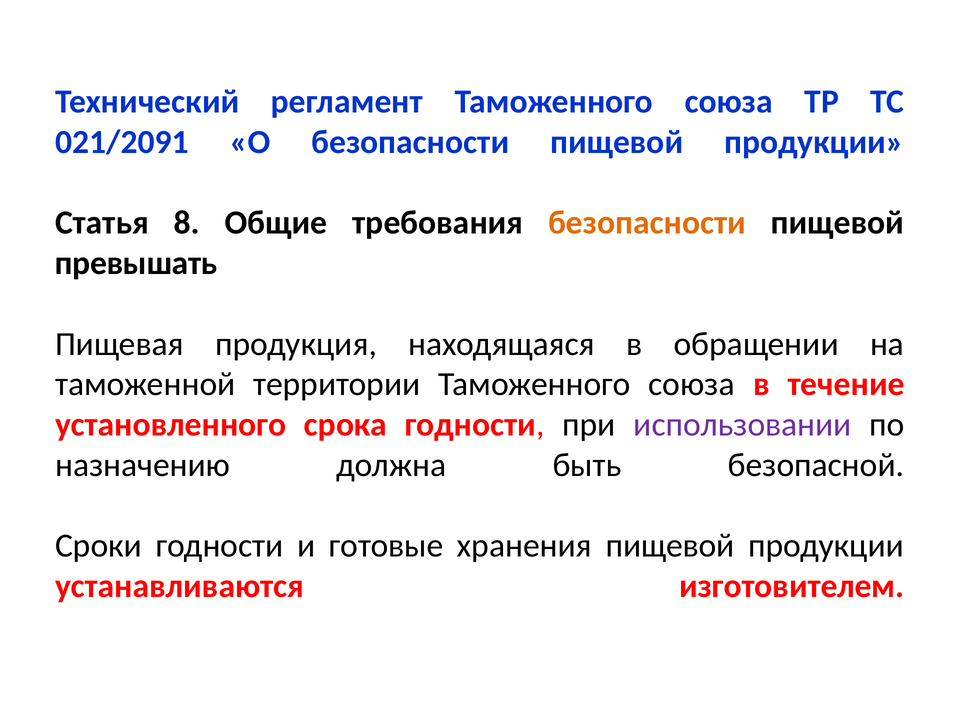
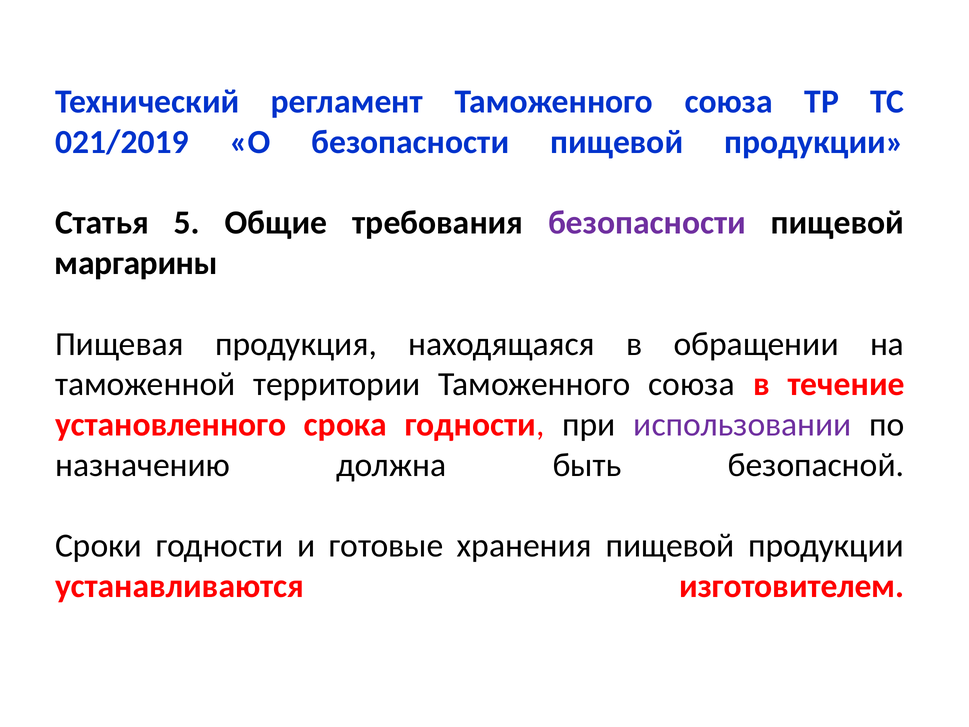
021/2091: 021/2091 -> 021/2019
8: 8 -> 5
безопасности at (647, 223) colour: orange -> purple
превышать: превышать -> маргарины
